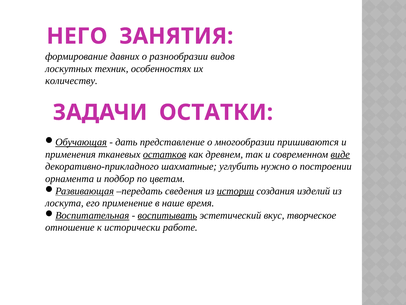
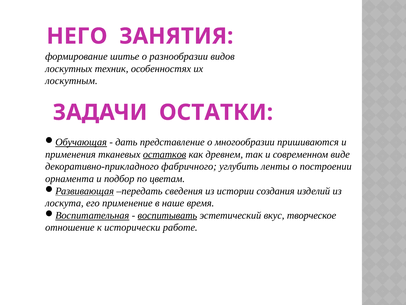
давних: давних -> шитье
количеству: количеству -> лоскутным
виде underline: present -> none
шахматные: шахматные -> фабричного
нужно: нужно -> ленты
истории underline: present -> none
